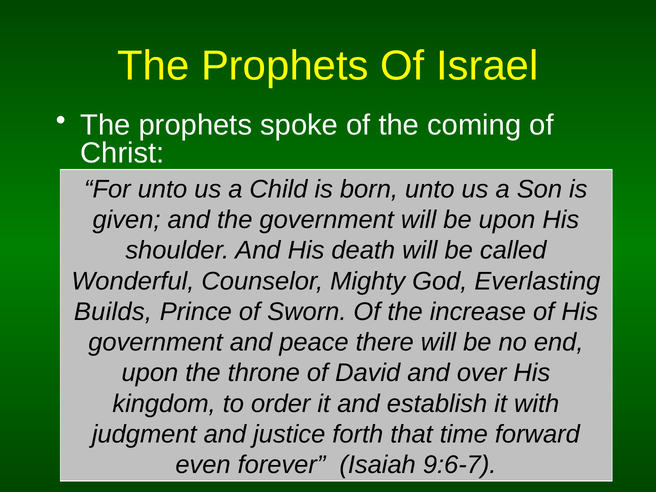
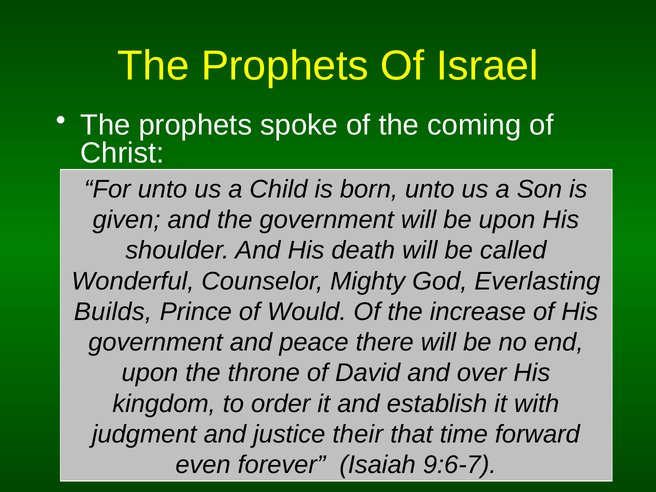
Sworn: Sworn -> Would
forth: forth -> their
